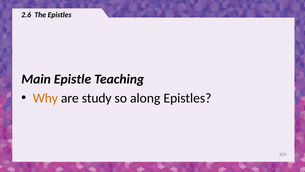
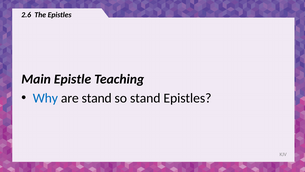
Why colour: orange -> blue
are study: study -> stand
so along: along -> stand
